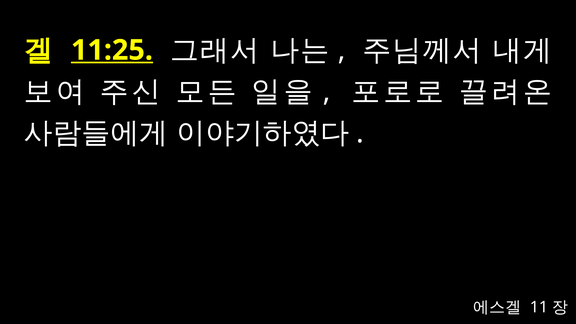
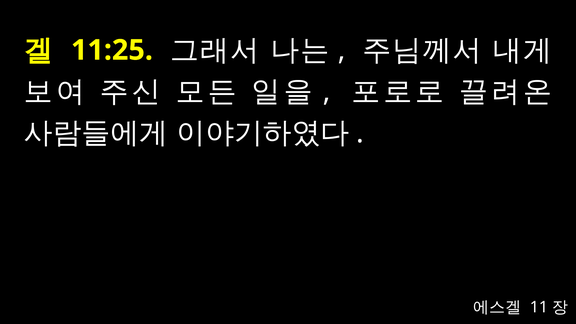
11:25 underline: present -> none
